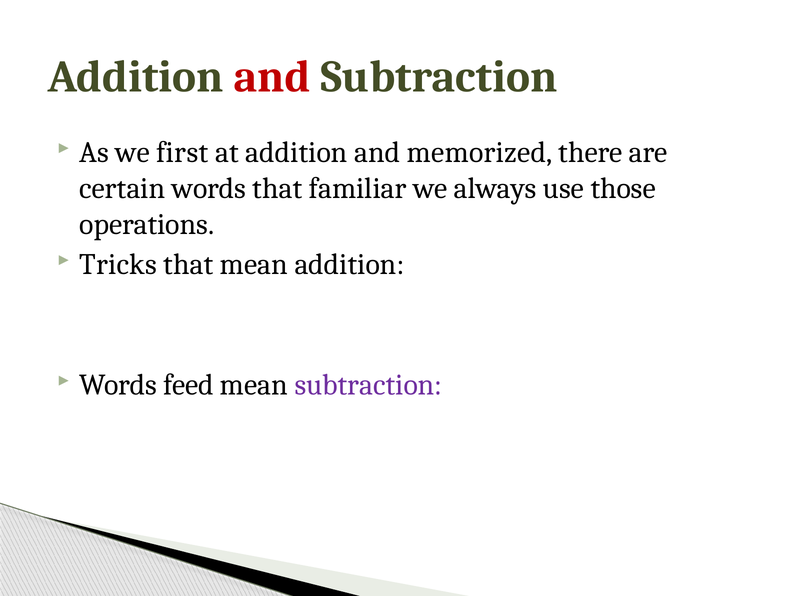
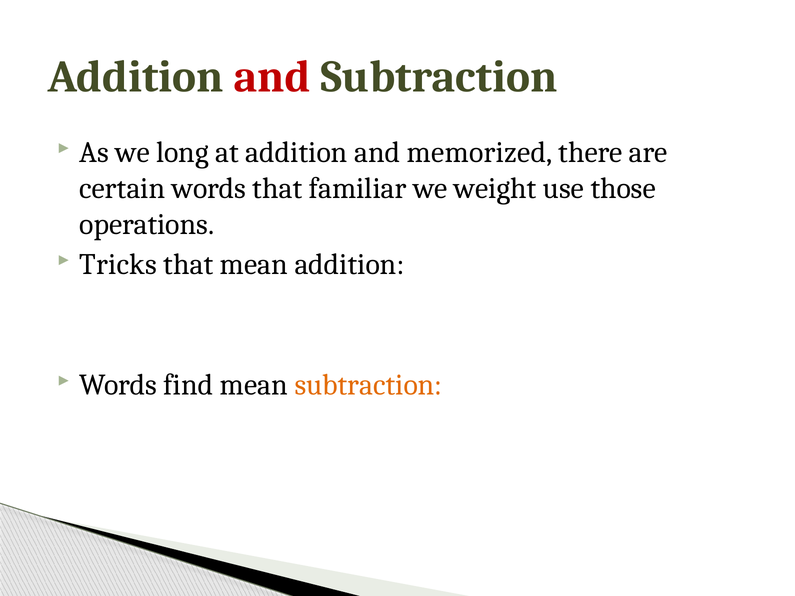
first: first -> long
always: always -> weight
feed: feed -> find
subtraction at (368, 385) colour: purple -> orange
